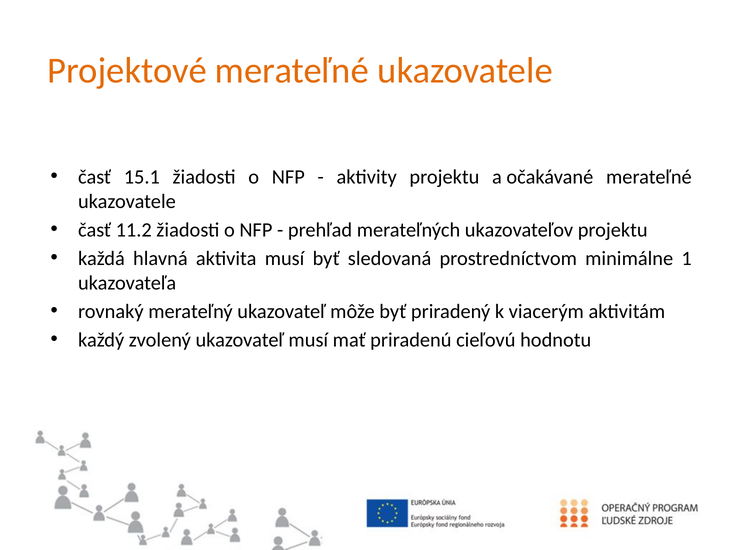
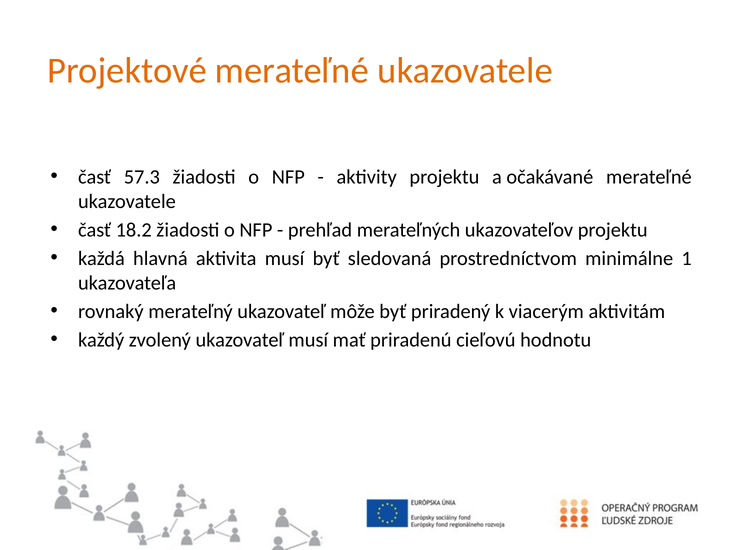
15.1: 15.1 -> 57.3
11.2: 11.2 -> 18.2
